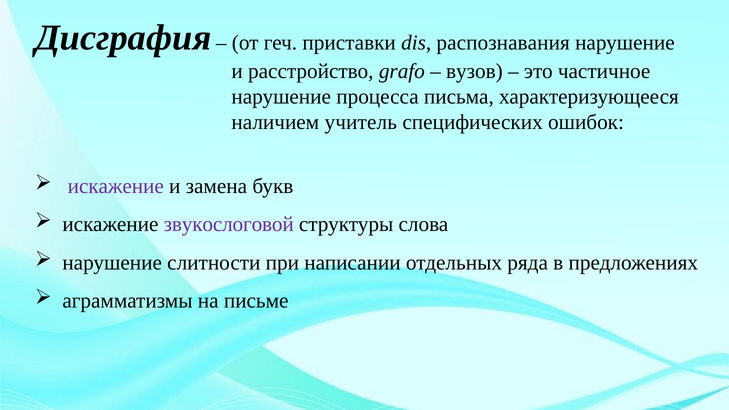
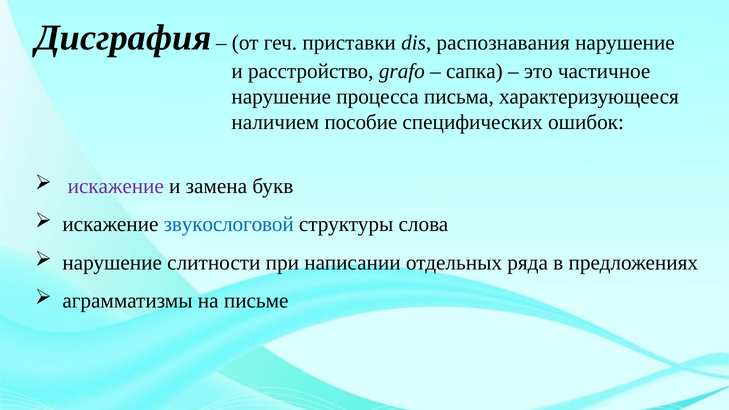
вузов: вузов -> сапка
учитель: учитель -> пособие
звукослоговой colour: purple -> blue
